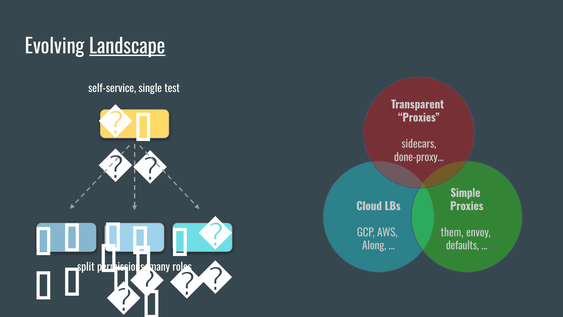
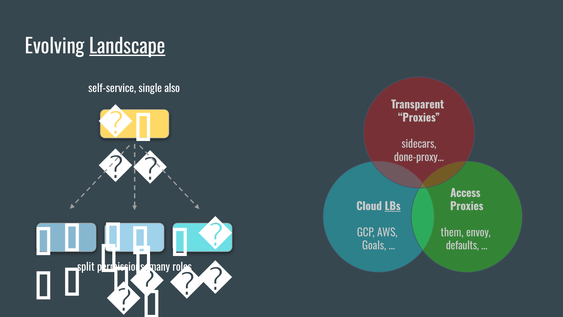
test: test -> also
Simple: Simple -> Access
LBs underline: none -> present
Along: Along -> Goals
